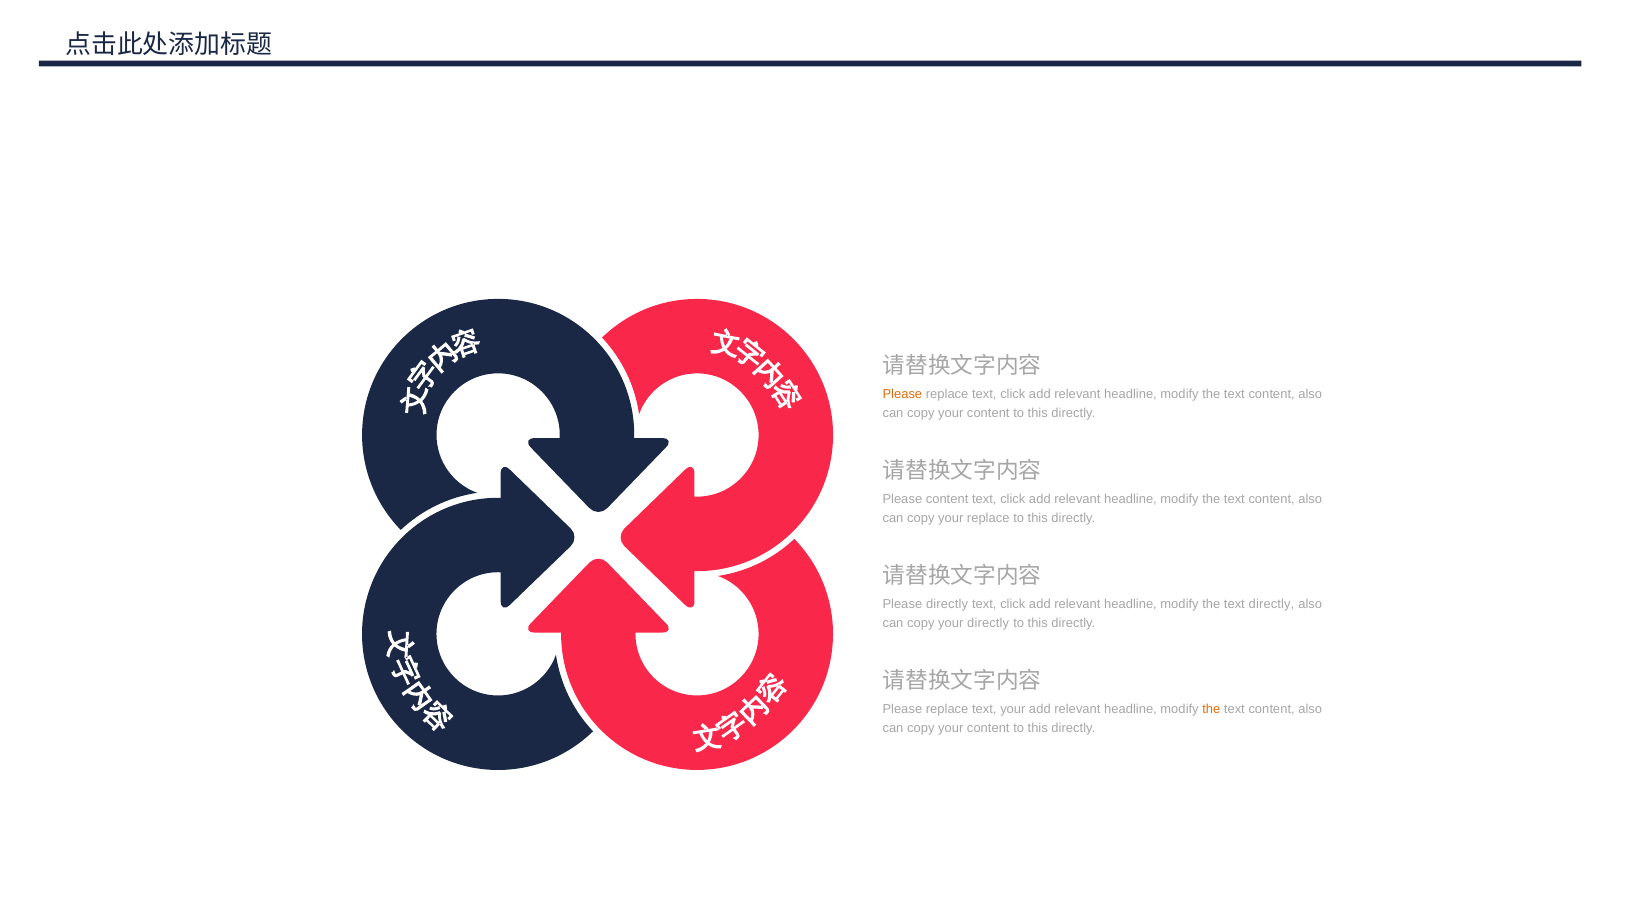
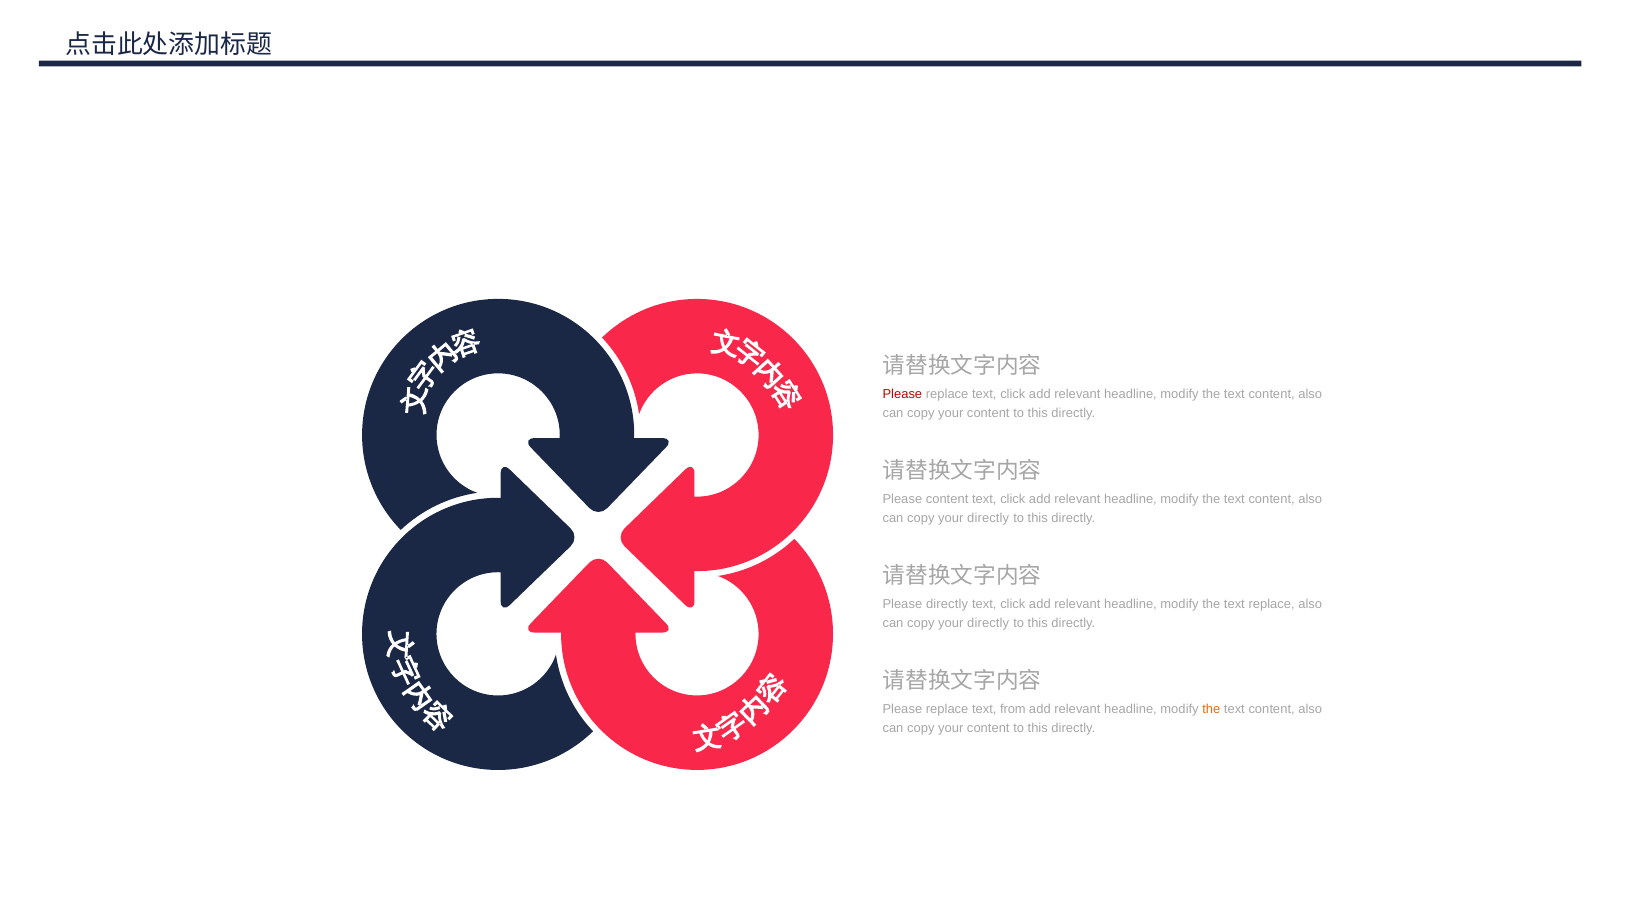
Please at (902, 394) colour: orange -> red
replace at (988, 518): replace -> directly
text directly: directly -> replace
text your: your -> from
